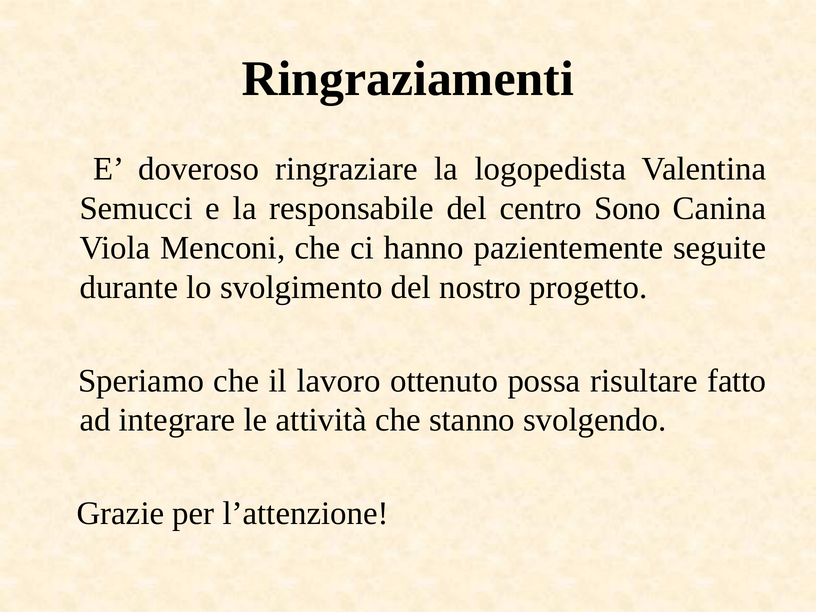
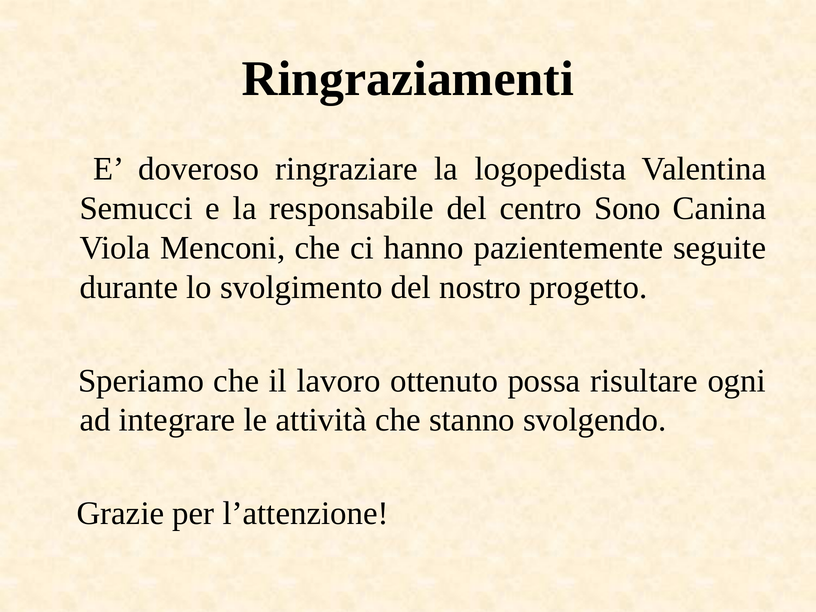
fatto: fatto -> ogni
